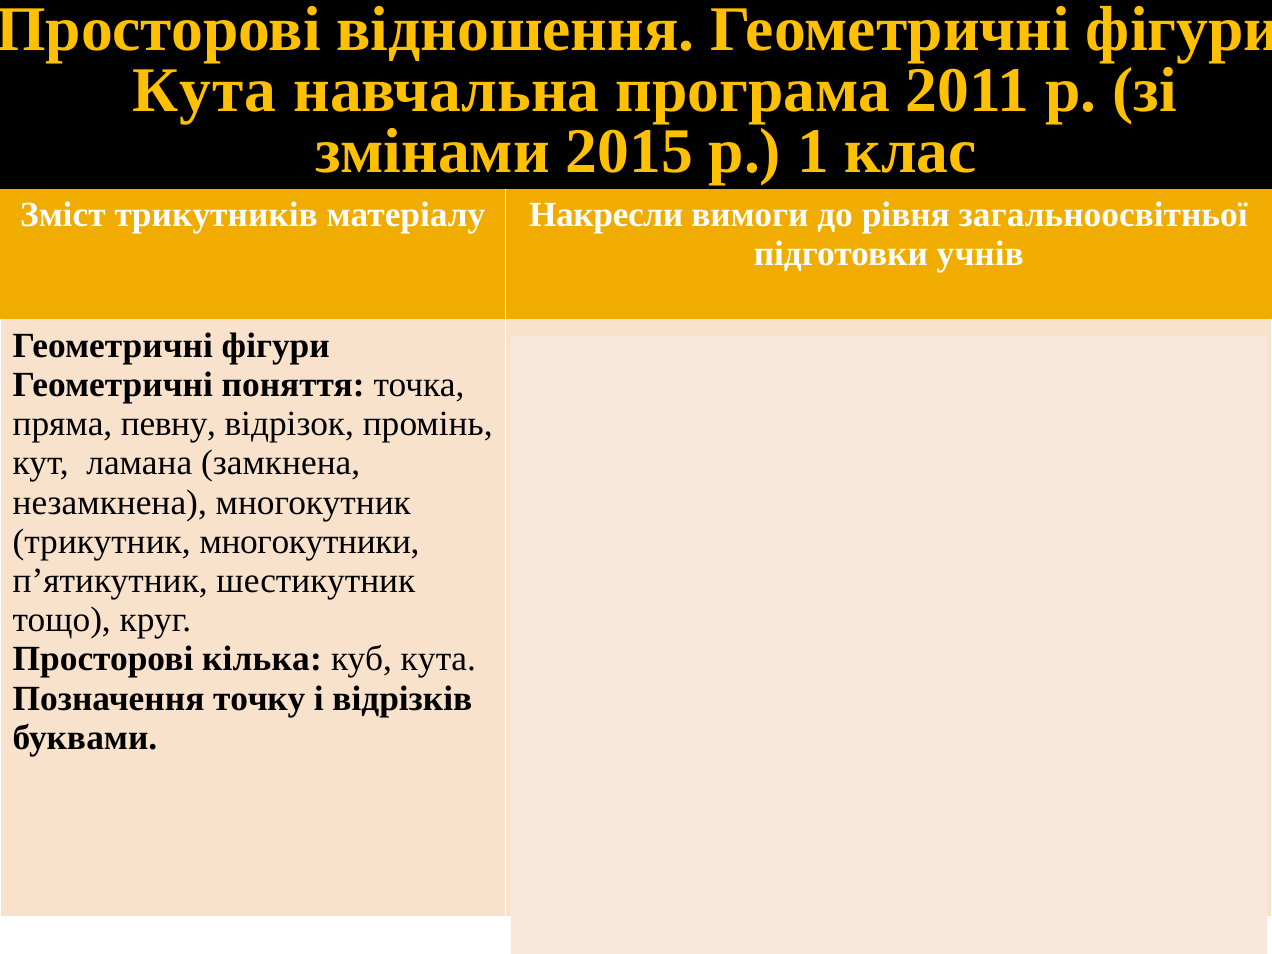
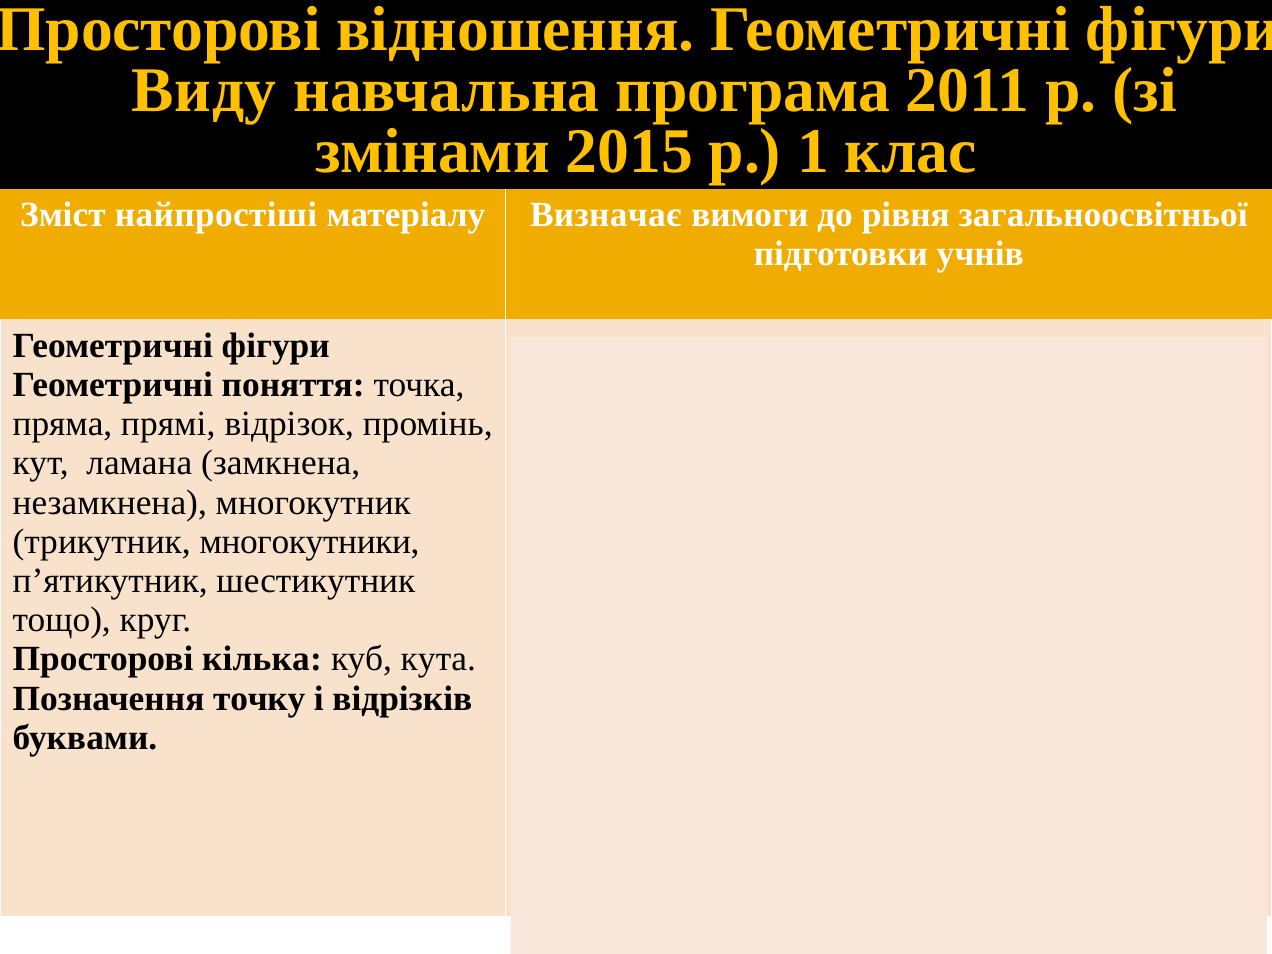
Кута at (204, 91): Кута -> Виду
трикутників: трикутників -> найпростіші
Накресли: Накресли -> Визначає
певну: певну -> прямі
